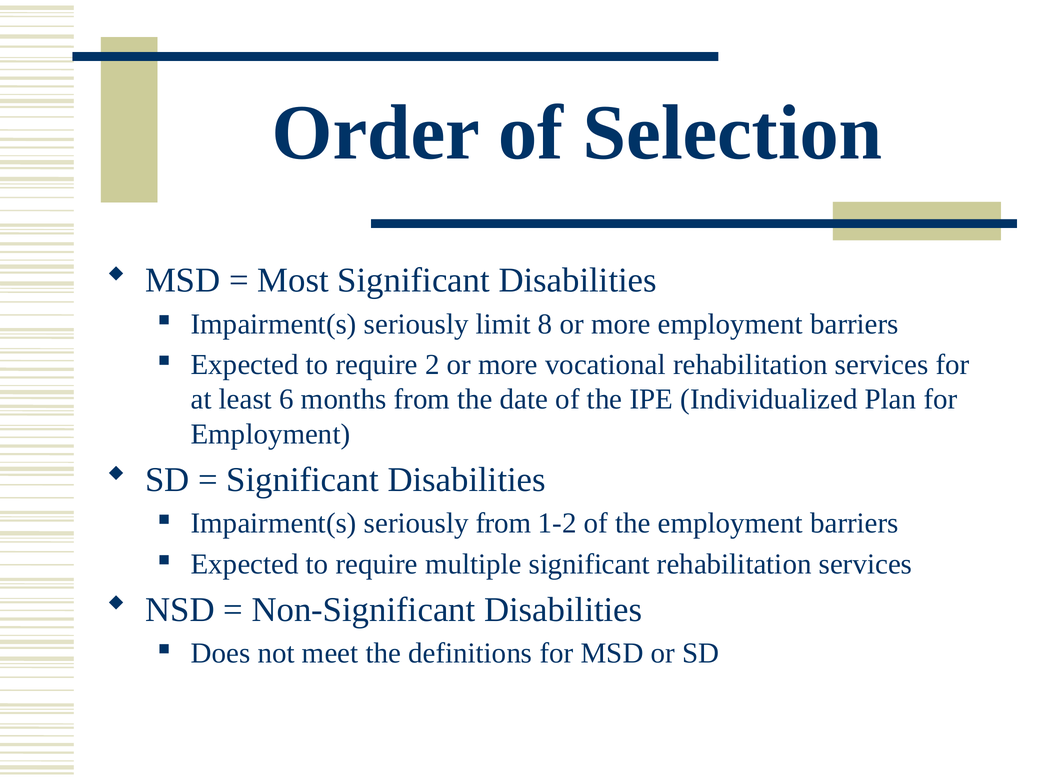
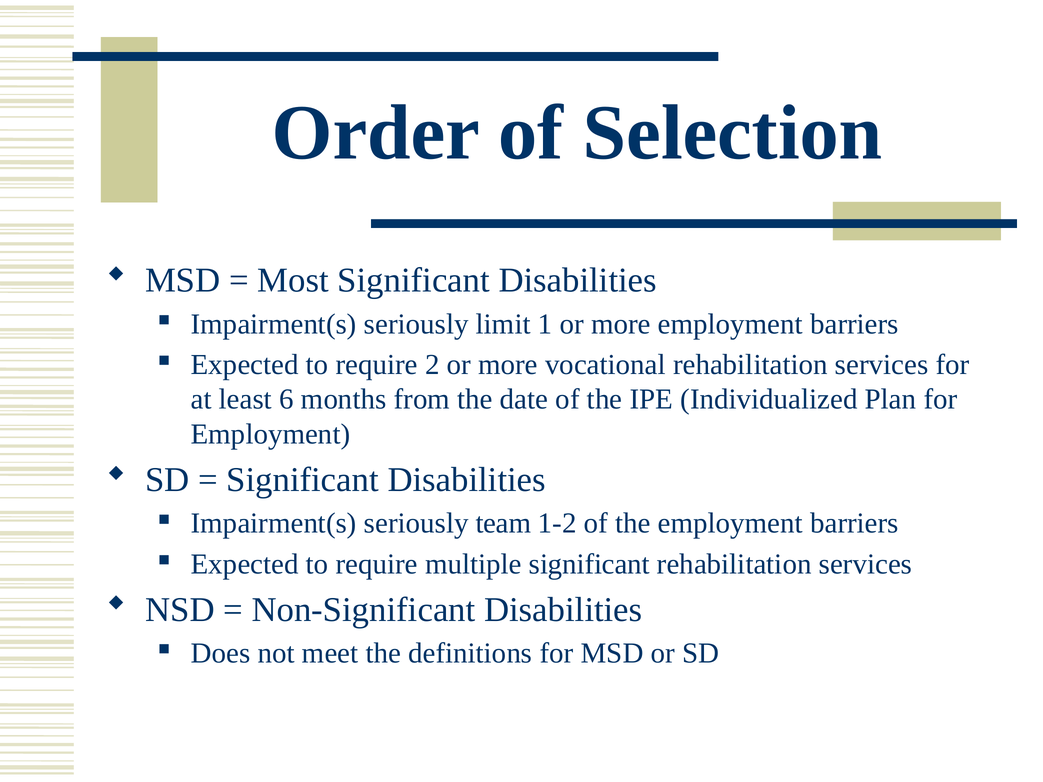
8: 8 -> 1
seriously from: from -> team
